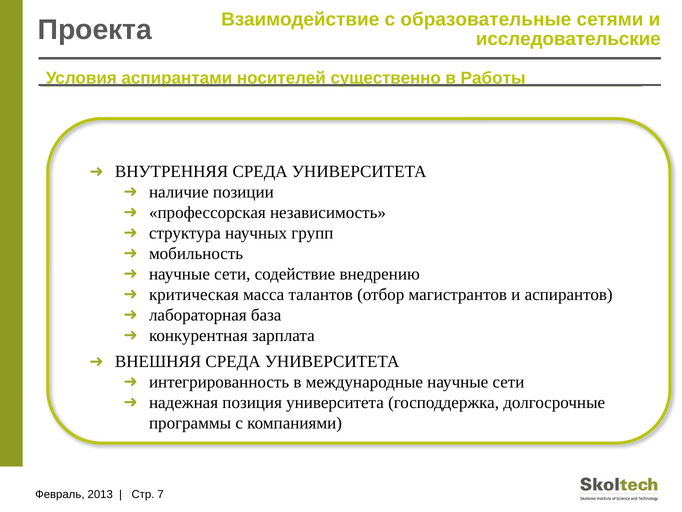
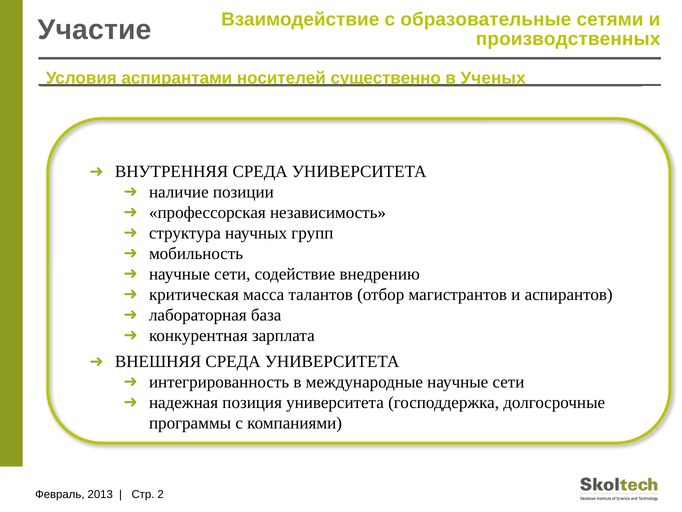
Проекта: Проекта -> Участие
исследовательские: исследовательские -> производственных
Работы: Работы -> Ученых
7: 7 -> 2
